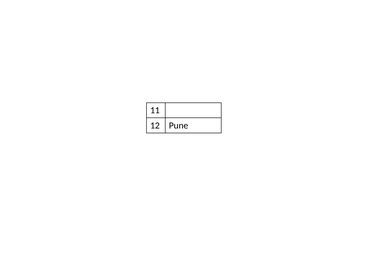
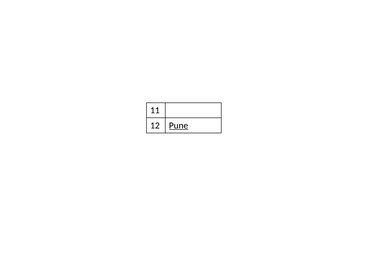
Pune underline: none -> present
